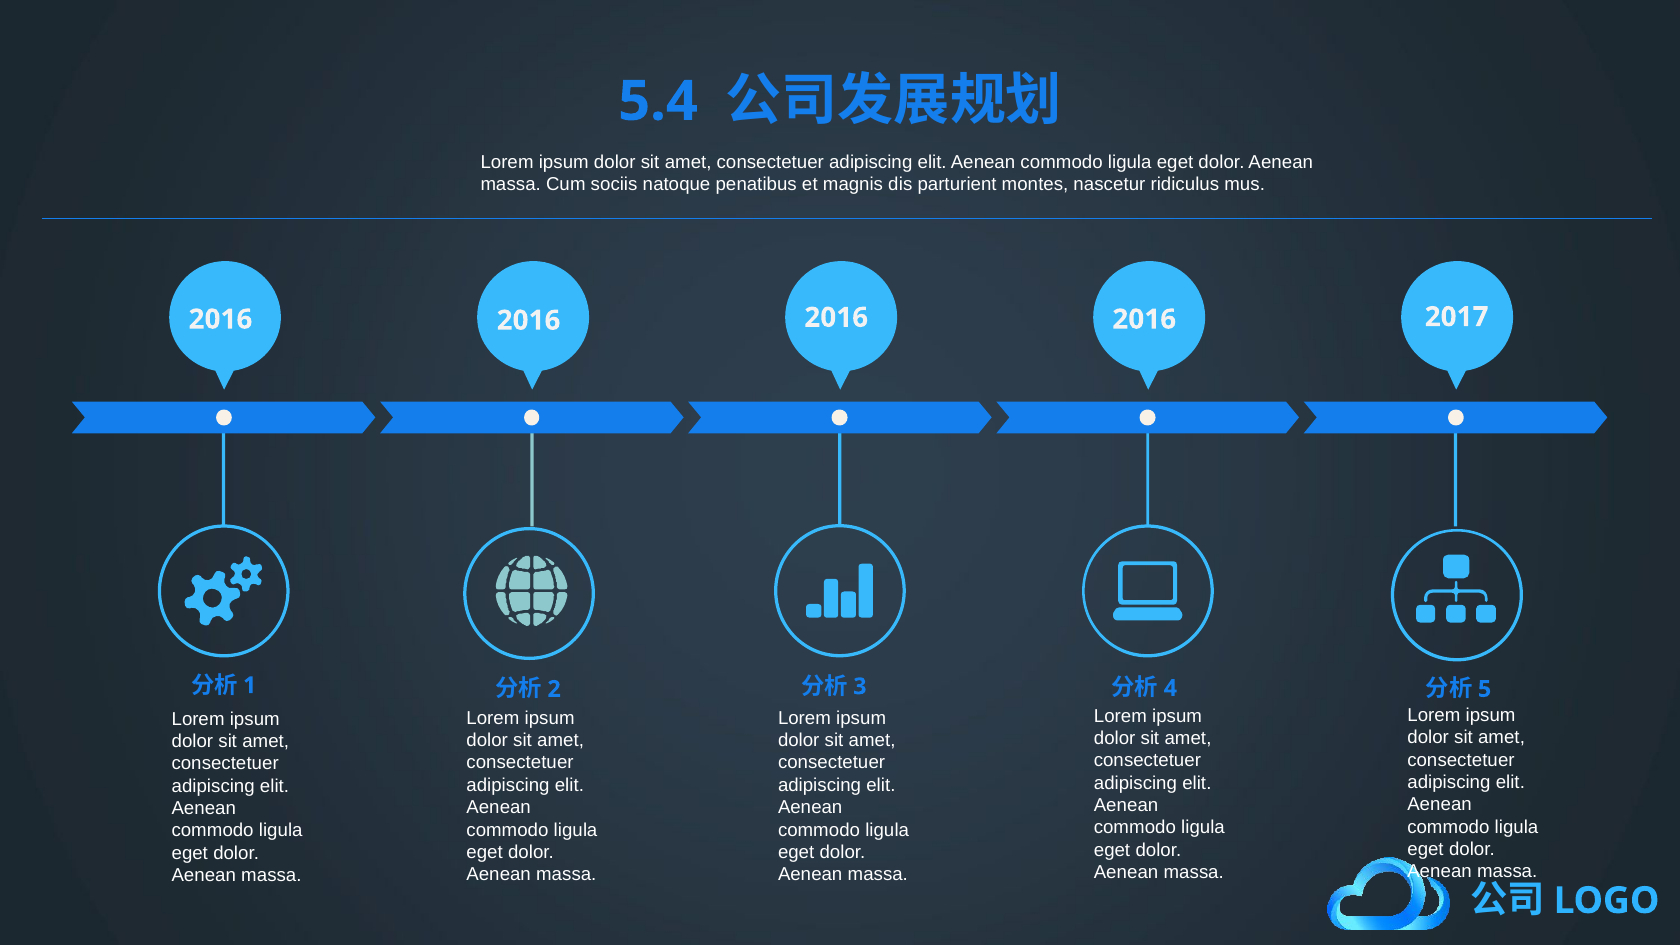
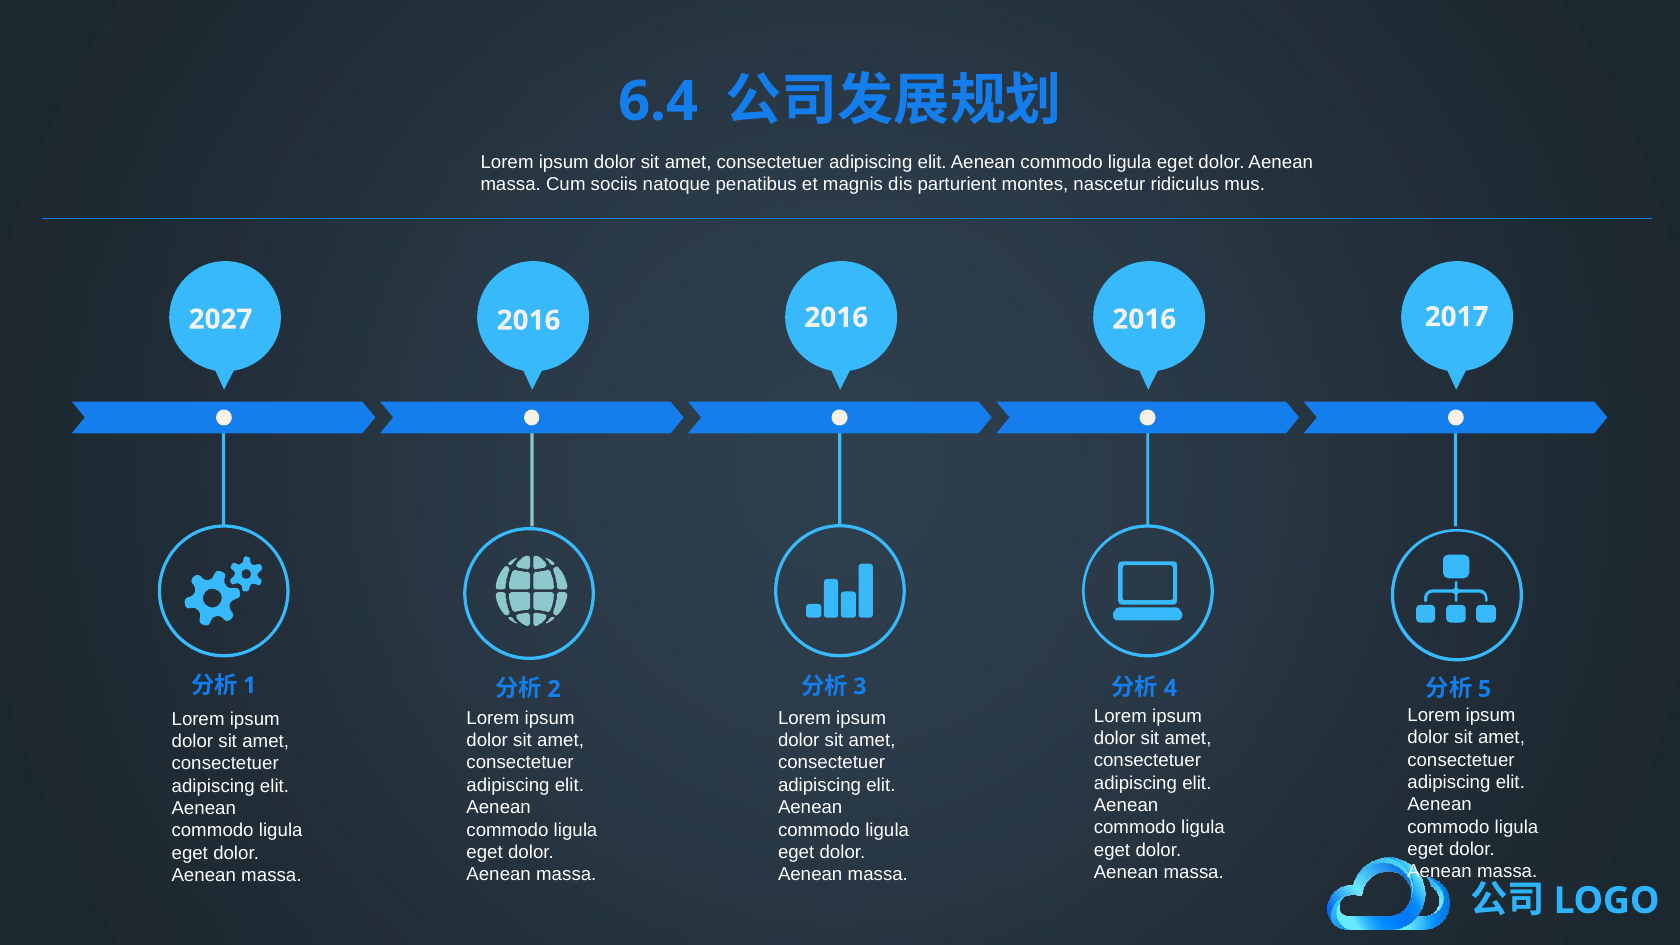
5.4: 5.4 -> 6.4
2016 at (221, 319): 2016 -> 2027
